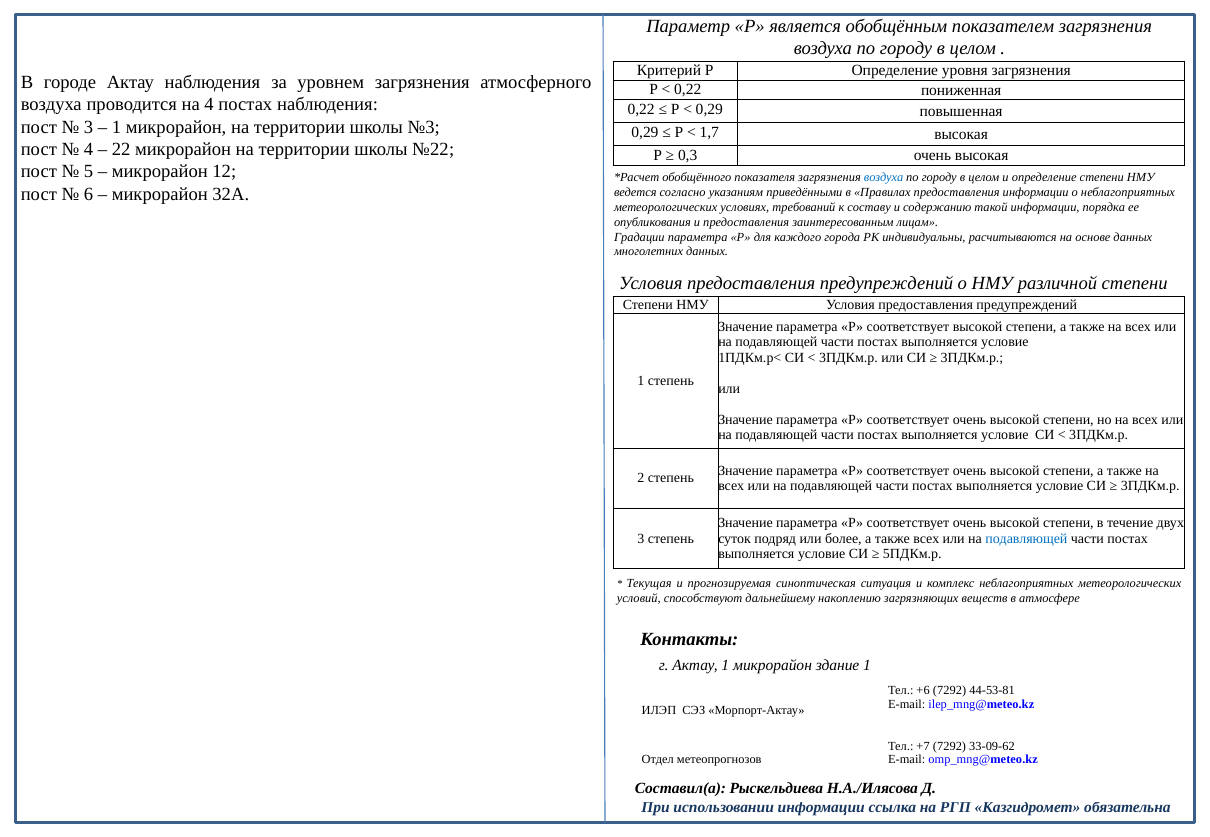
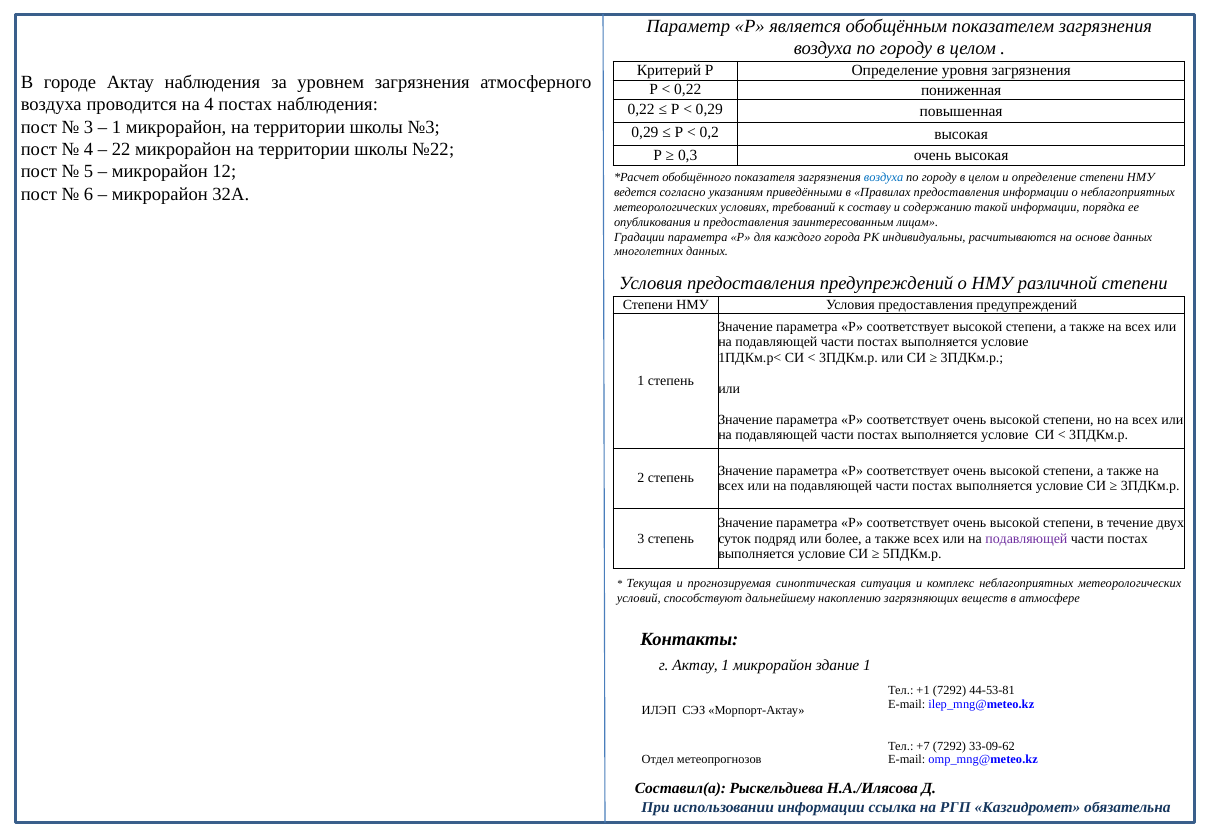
1,7: 1,7 -> 0,2
подавляющей at (1026, 539) colour: blue -> purple
+6: +6 -> +1
